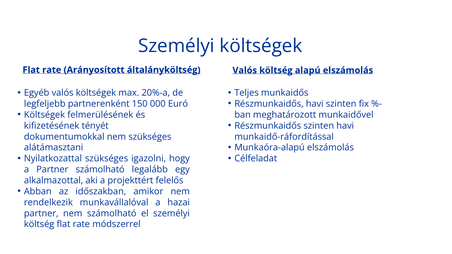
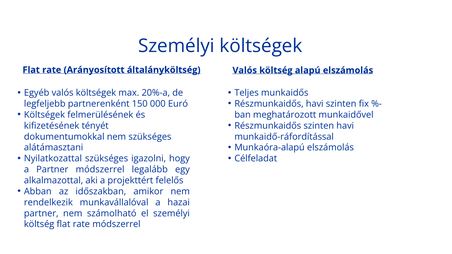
Partner számolható: számolható -> módszerrel
